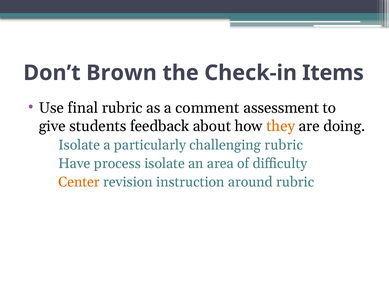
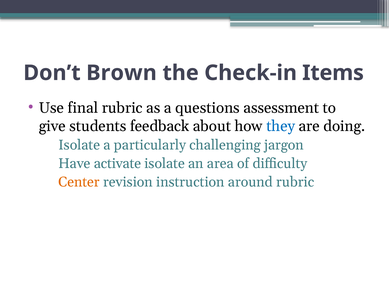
comment: comment -> questions
they colour: orange -> blue
challenging rubric: rubric -> jargon
process: process -> activate
